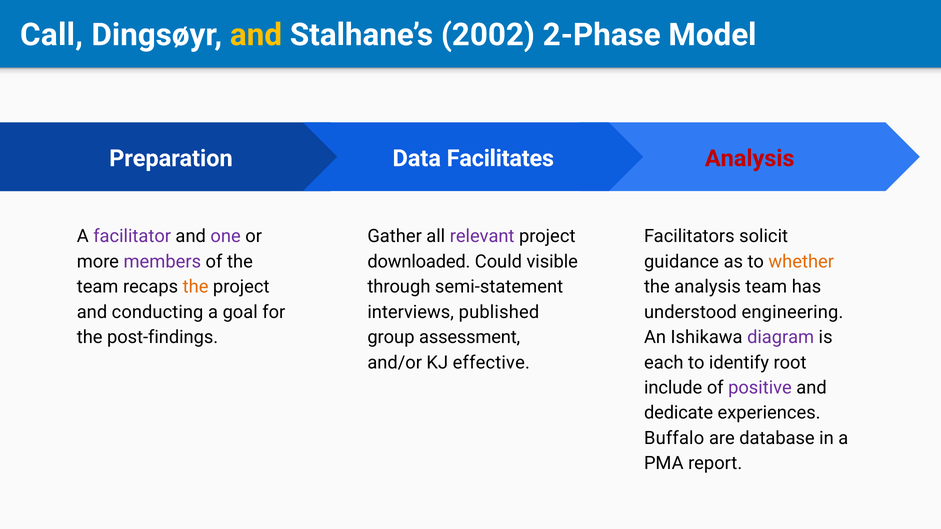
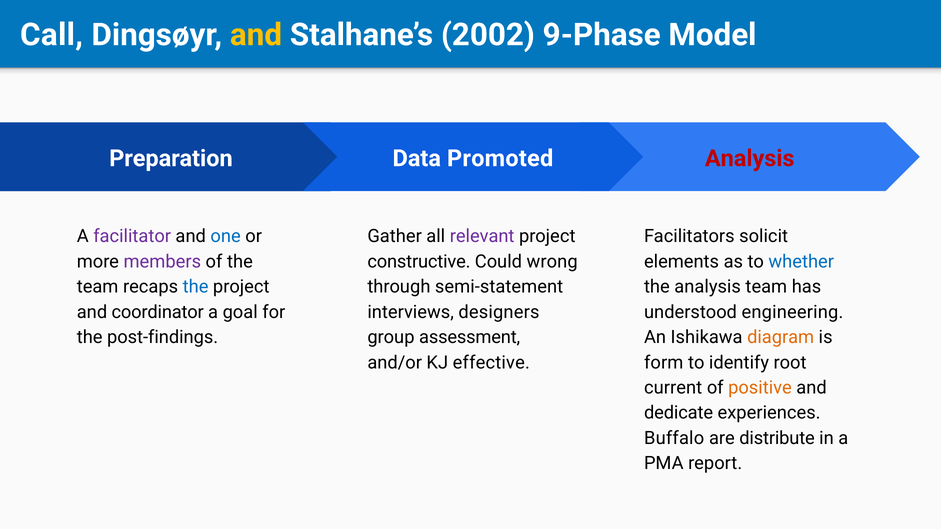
2-Phase: 2-Phase -> 9-Phase
Facilitates: Facilitates -> Promoted
one colour: purple -> blue
downloaded: downloaded -> constructive
visible: visible -> wrong
guidance: guidance -> elements
whether colour: orange -> blue
the at (196, 287) colour: orange -> blue
conducting: conducting -> coordinator
published: published -> designers
diagram colour: purple -> orange
each: each -> form
include: include -> current
positive colour: purple -> orange
database: database -> distribute
